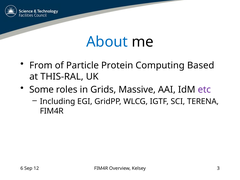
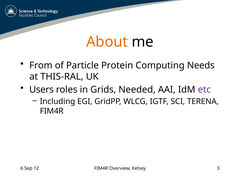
About colour: blue -> orange
Based: Based -> Needs
Some: Some -> Users
Massive: Massive -> Needed
